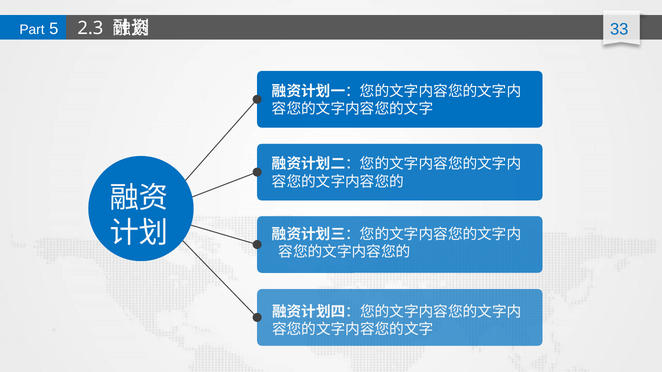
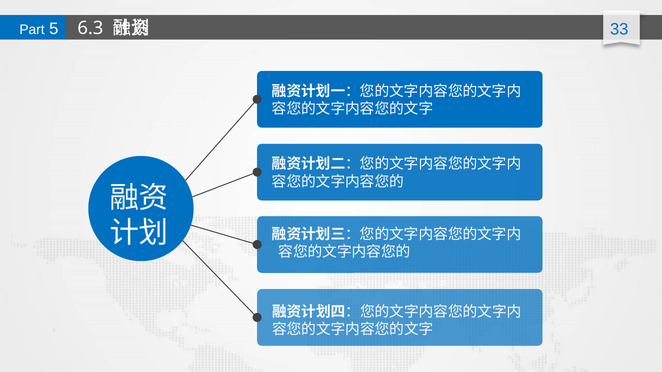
2.3: 2.3 -> 6.3
